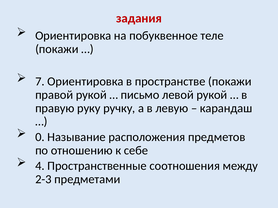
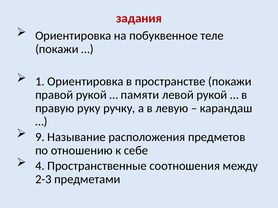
7: 7 -> 1
письмо: письмо -> памяти
0: 0 -> 9
